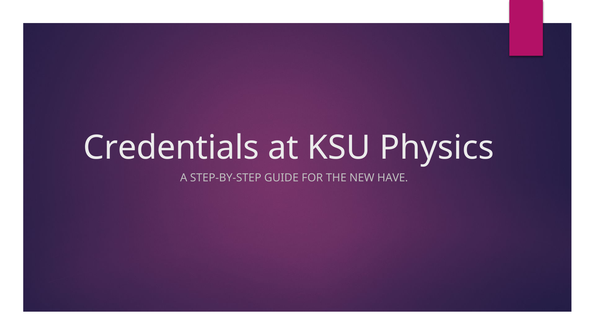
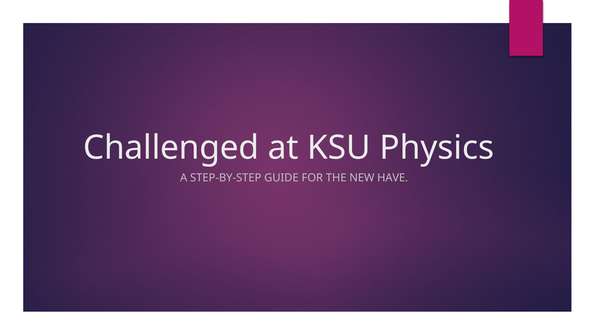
Credentials: Credentials -> Challenged
